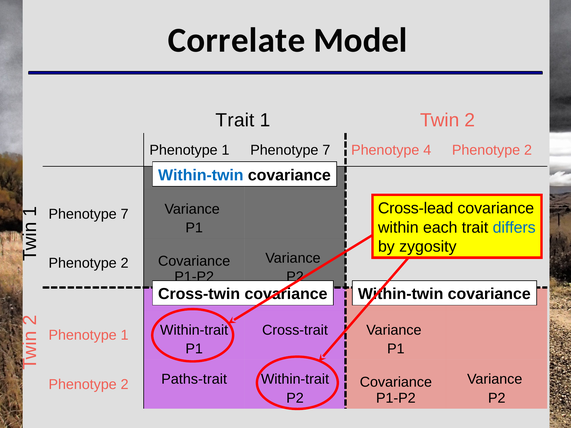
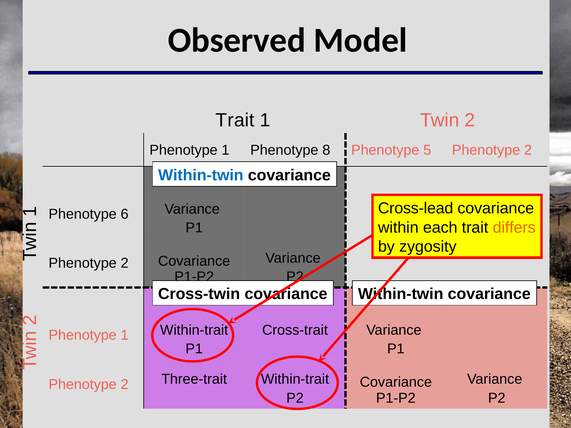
Correlate: Correlate -> Observed
1 Phenotype 7: 7 -> 8
4: 4 -> 5
7 at (125, 214): 7 -> 6
differs colour: blue -> orange
Paths-trait: Paths-trait -> Three-trait
